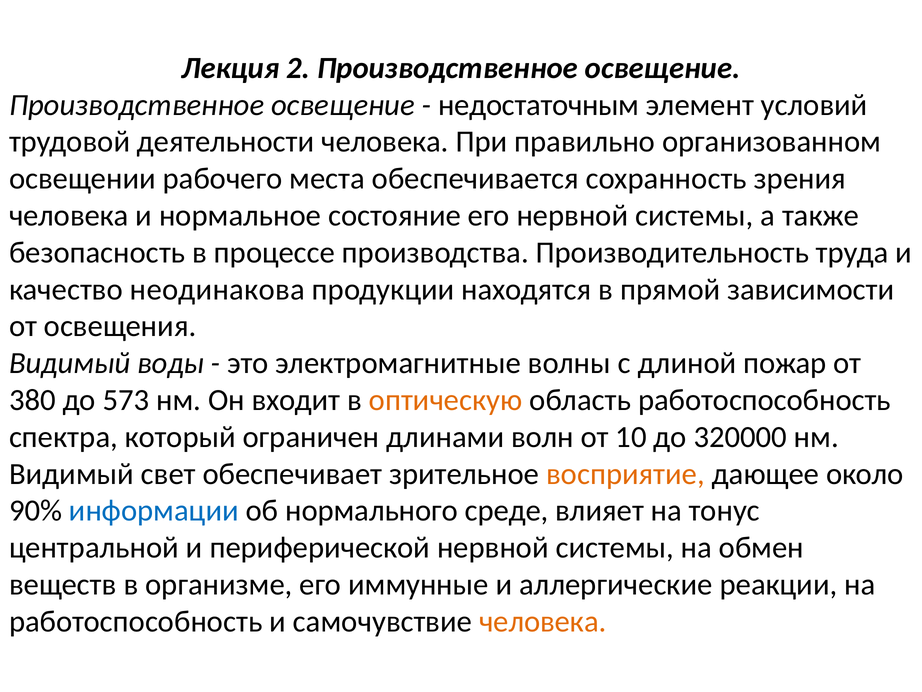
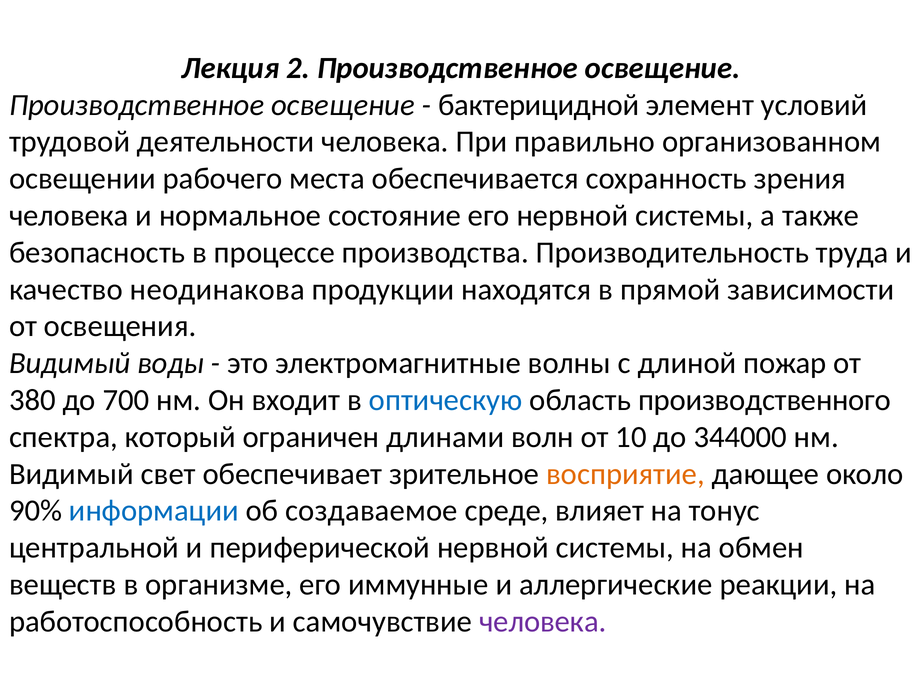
недостаточным: недостаточным -> бактерицидной
573: 573 -> 700
оптическую colour: orange -> blue
область работоспособность: работоспособность -> производственного
320000: 320000 -> 344000
нормального: нормального -> создаваемое
человека at (543, 621) colour: orange -> purple
